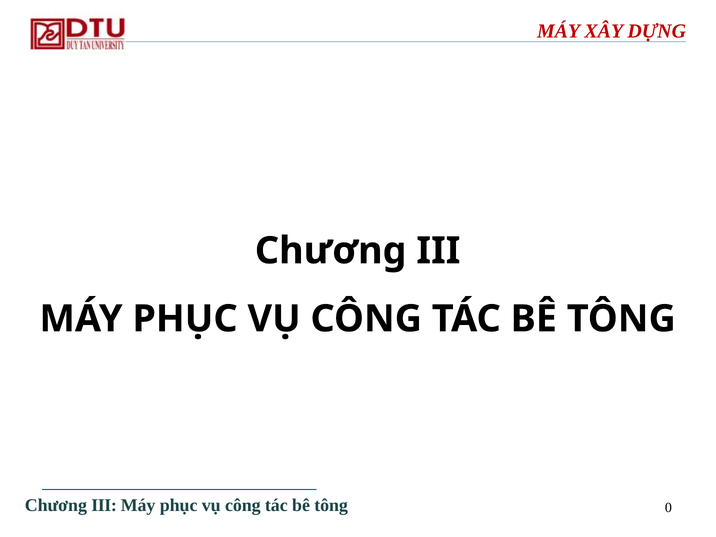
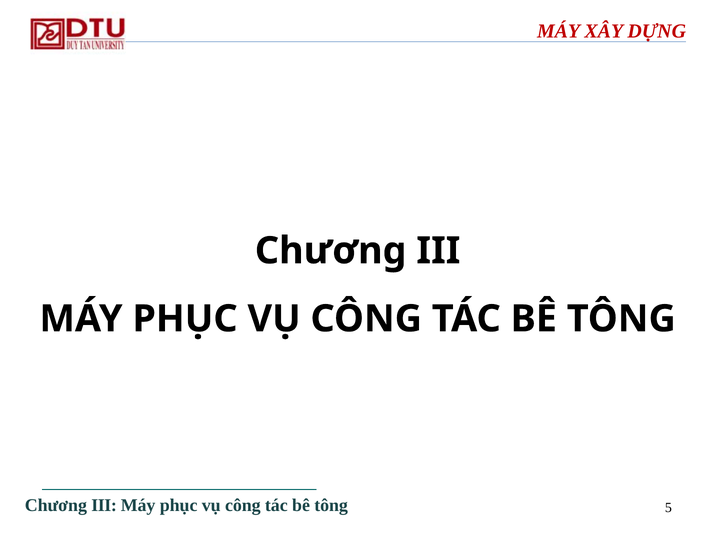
0: 0 -> 5
